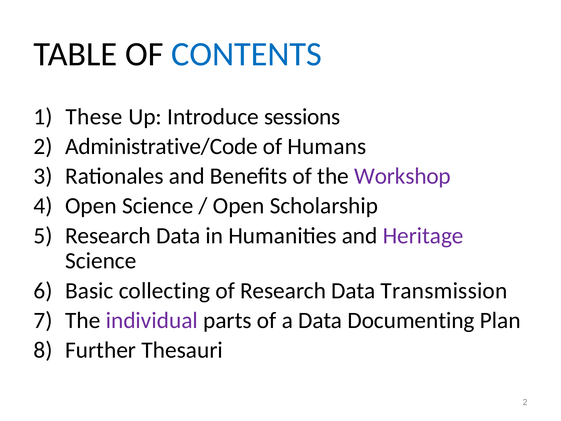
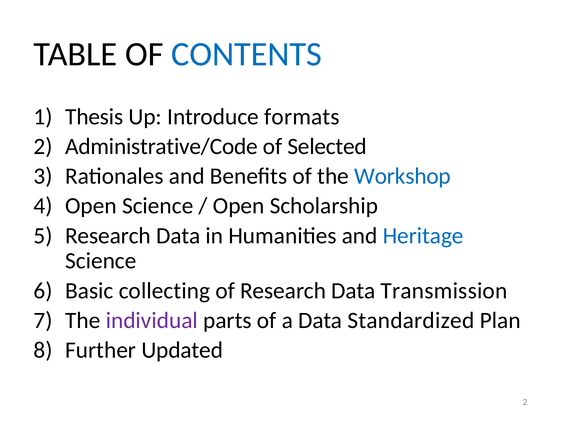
These: These -> Thesis
sessions: sessions -> formats
Humans: Humans -> Selected
Workshop colour: purple -> blue
Heritage colour: purple -> blue
Documenting: Documenting -> Standardized
Thesauri: Thesauri -> Updated
